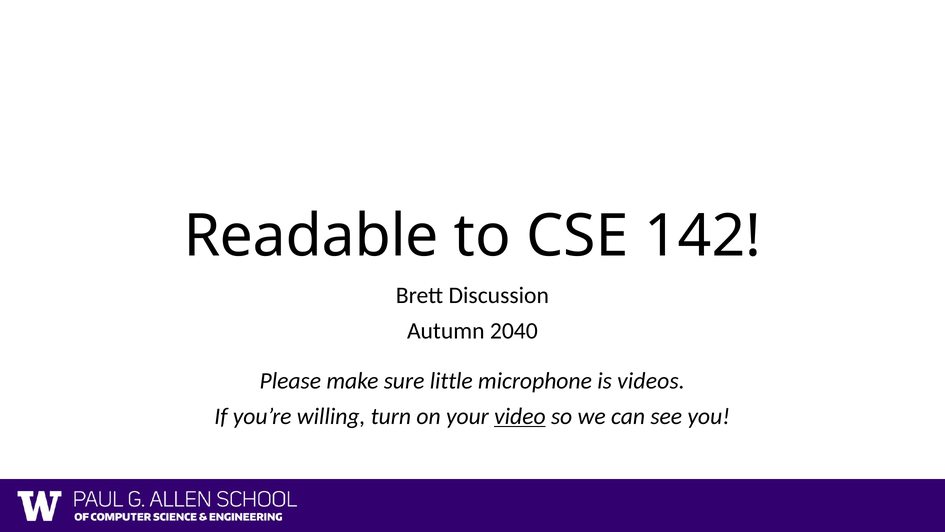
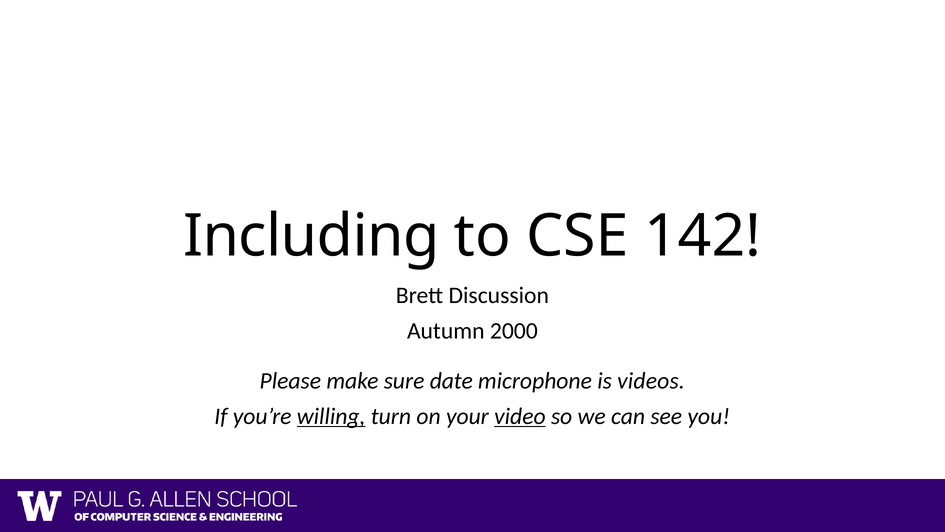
Readable: Readable -> Including
2040: 2040 -> 2000
little: little -> date
willing underline: none -> present
